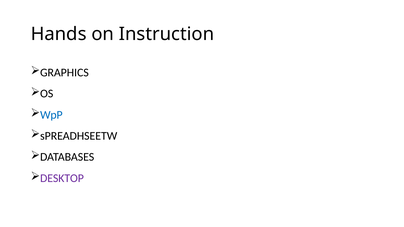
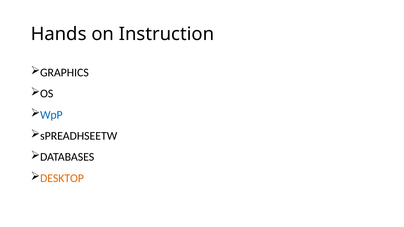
DESKTOP colour: purple -> orange
